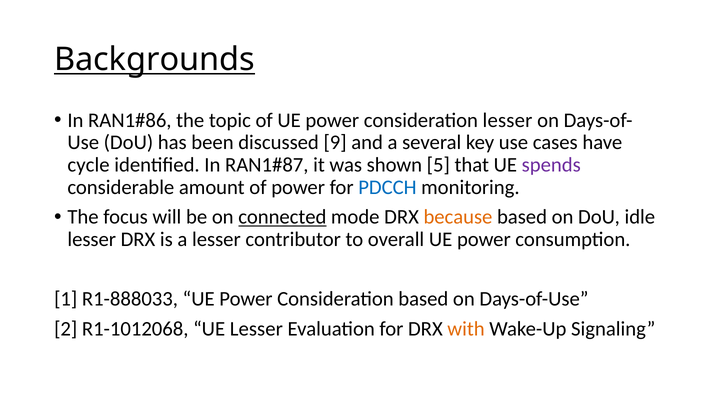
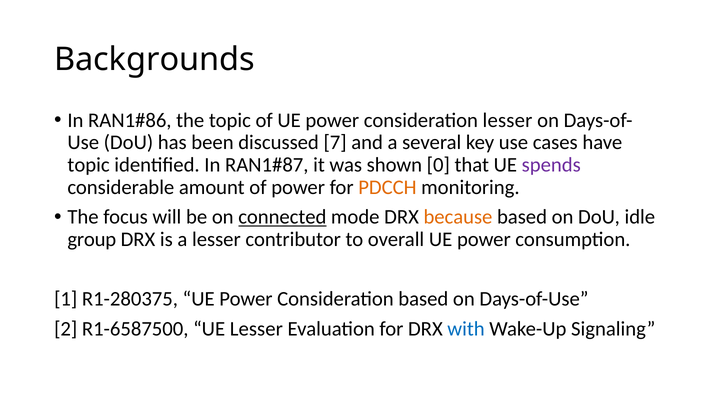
Backgrounds underline: present -> none
9: 9 -> 7
cycle at (89, 165): cycle -> topic
5: 5 -> 0
PDCCH colour: blue -> orange
lesser at (92, 239): lesser -> group
R1-888033: R1-888033 -> R1-280375
R1-1012068: R1-1012068 -> R1-6587500
with colour: orange -> blue
